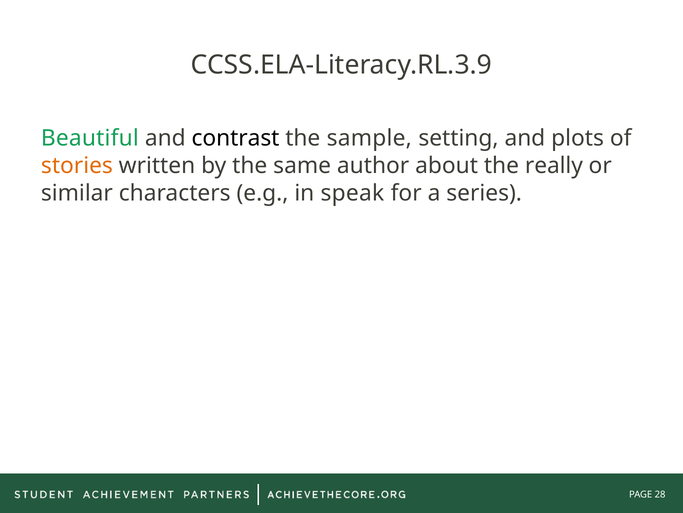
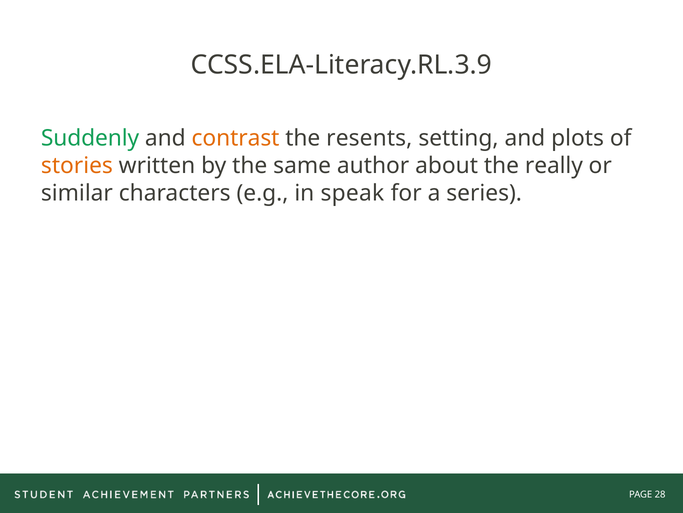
Beautiful: Beautiful -> Suddenly
contrast colour: black -> orange
sample: sample -> resents
